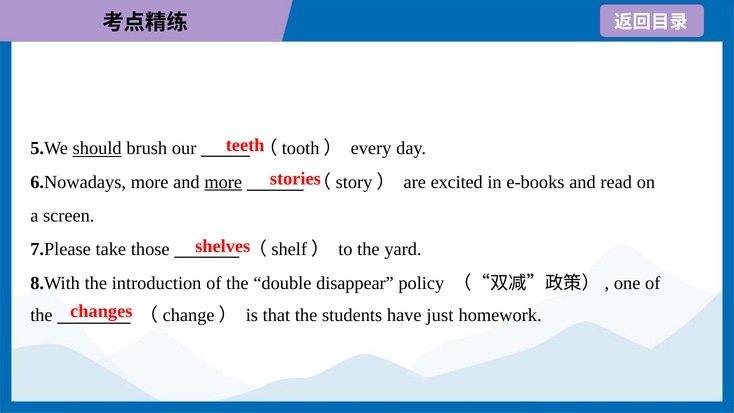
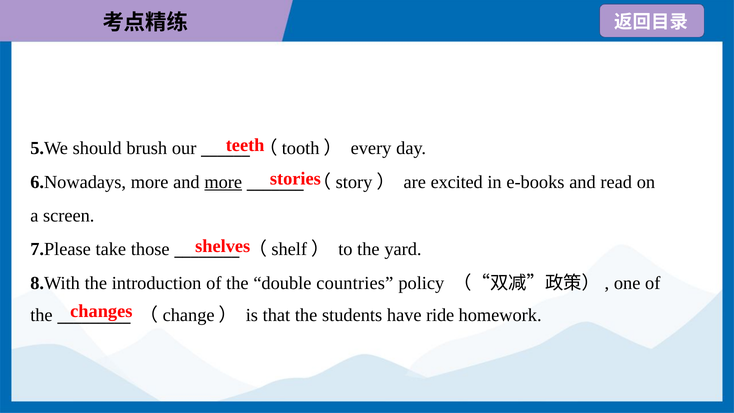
should underline: present -> none
disappear: disappear -> countries
just: just -> ride
